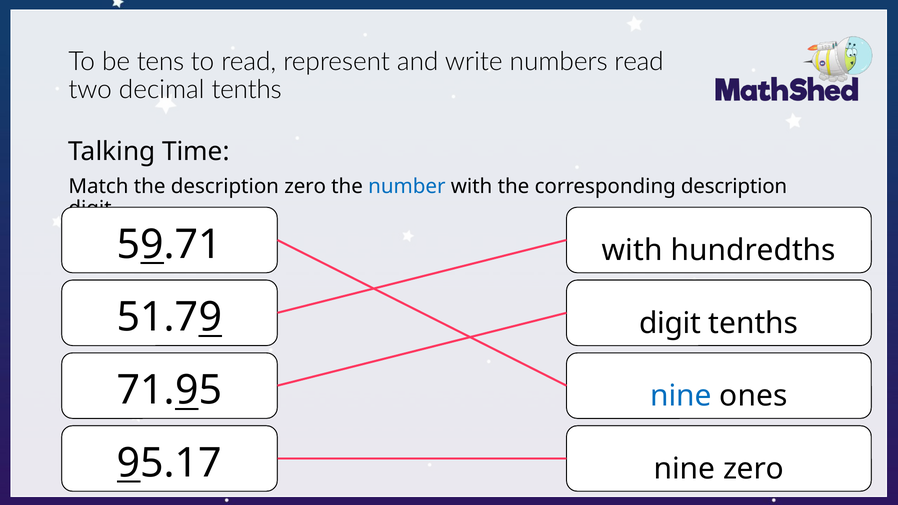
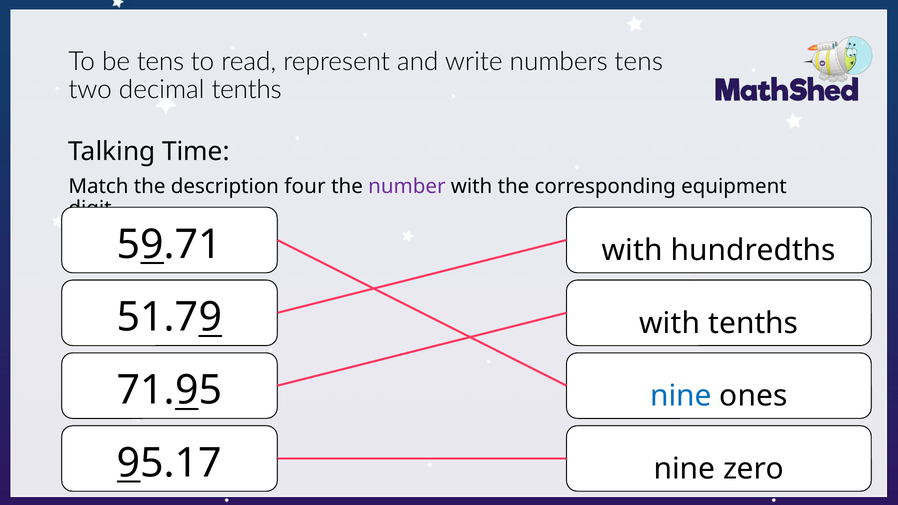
numbers read: read -> tens
description zero: zero -> four
number colour: blue -> purple
corresponding description: description -> equipment
digit at (670, 323): digit -> with
